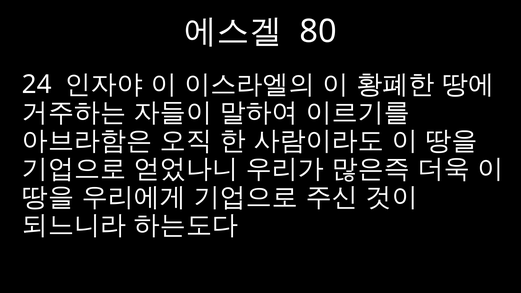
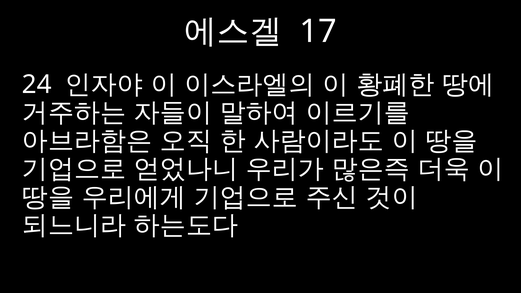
80: 80 -> 17
